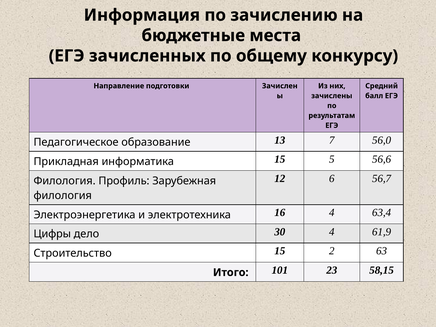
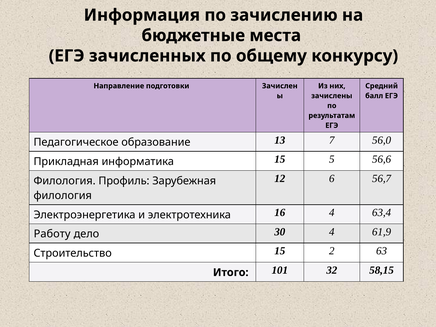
Цифры: Цифры -> Работу
23: 23 -> 32
